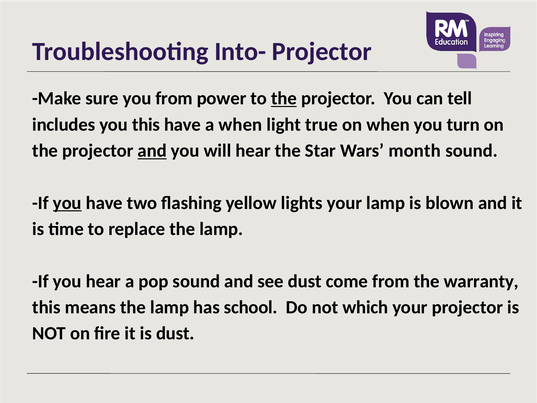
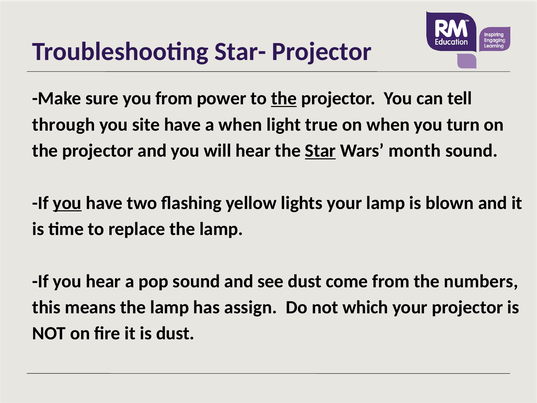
Into-: Into- -> Star-
includes: includes -> through
you this: this -> site
and at (152, 151) underline: present -> none
Star underline: none -> present
warranty: warranty -> numbers
school: school -> assign
